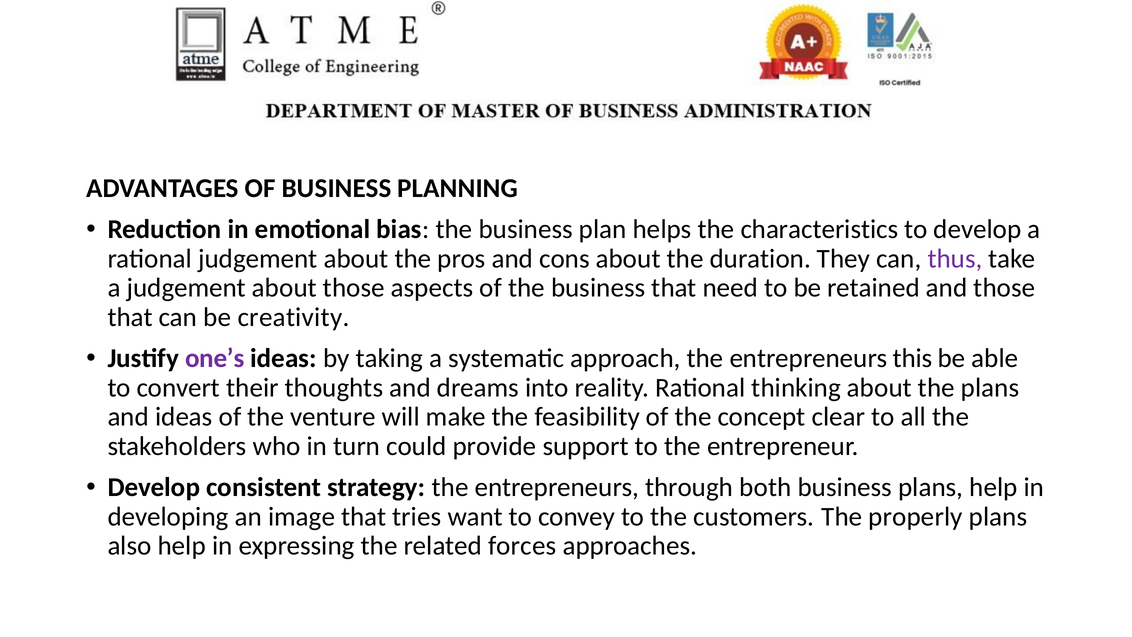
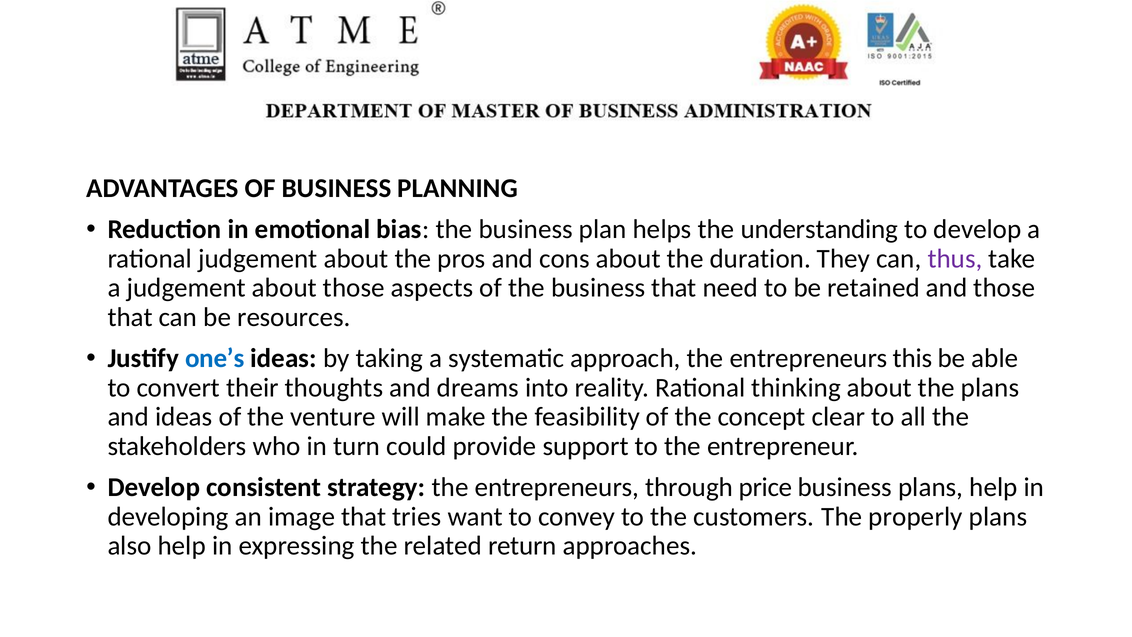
characteristics: characteristics -> understanding
creativity: creativity -> resources
one’s colour: purple -> blue
both: both -> price
forces: forces -> return
